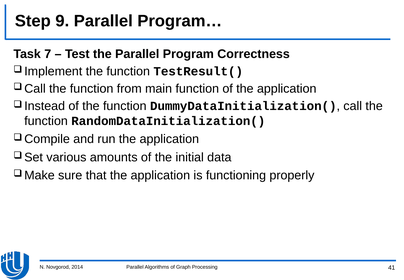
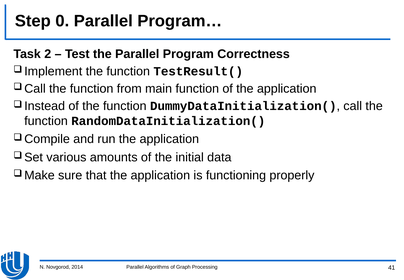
9: 9 -> 0
7: 7 -> 2
